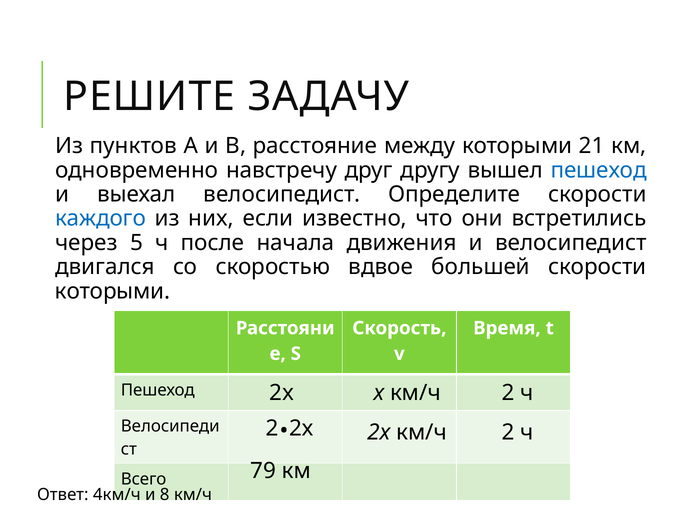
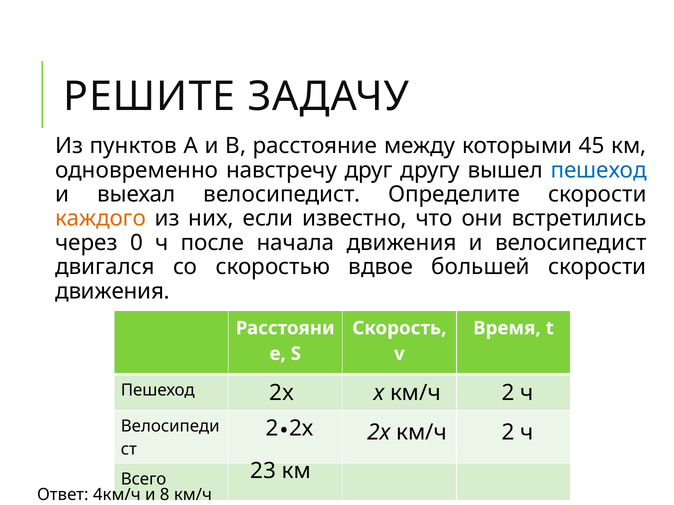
21: 21 -> 45
каждого colour: blue -> orange
5: 5 -> 0
которыми at (112, 292): которыми -> движения
79: 79 -> 23
